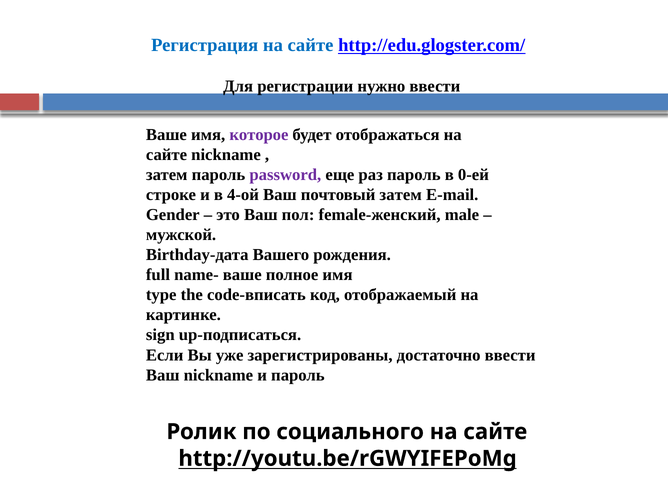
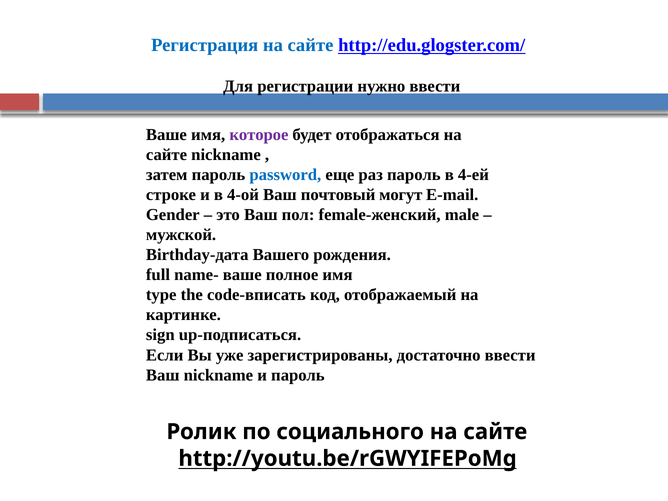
password colour: purple -> blue
0-ей: 0-ей -> 4-ей
почтовый затем: затем -> могут
